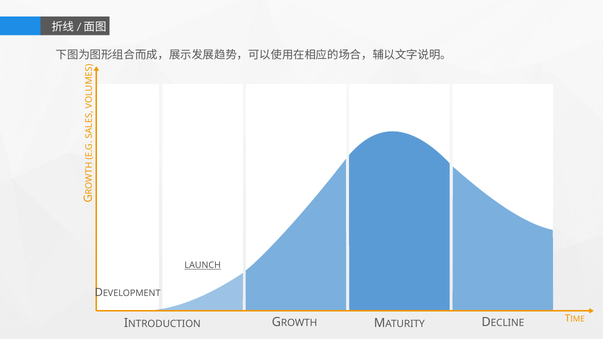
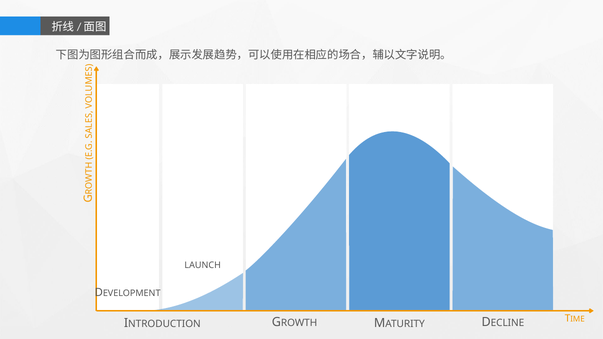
LAUNCH underline: present -> none
